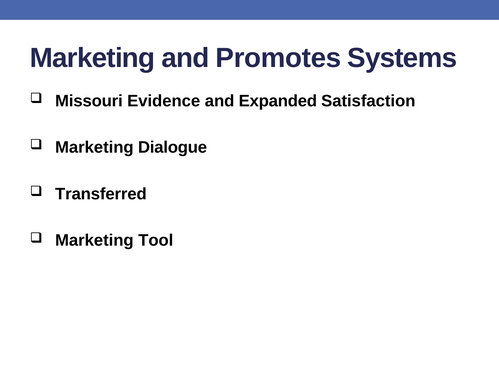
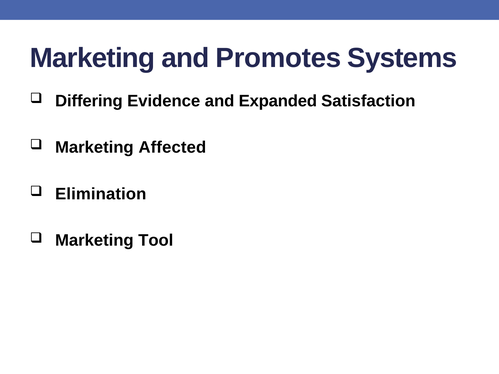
Missouri: Missouri -> Differing
Dialogue: Dialogue -> Affected
Transferred: Transferred -> Elimination
